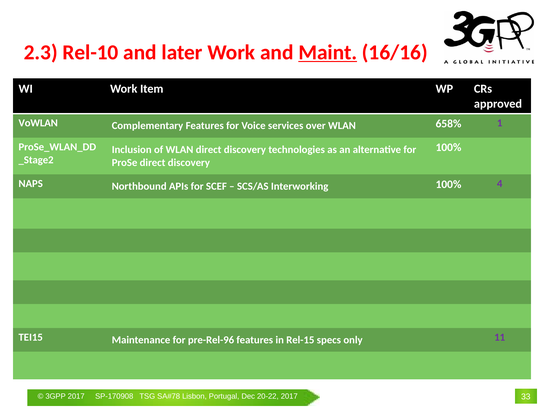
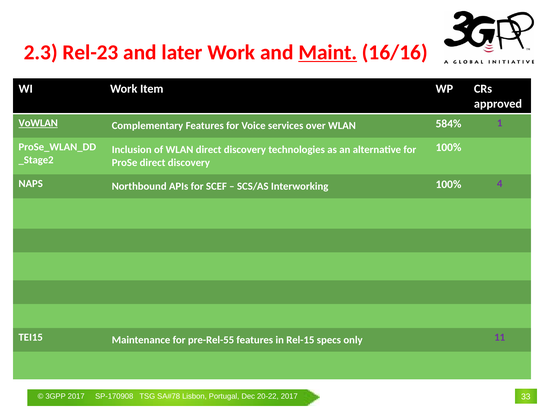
Rel-10: Rel-10 -> Rel-23
VoWLAN underline: none -> present
658%: 658% -> 584%
pre-Rel-96: pre-Rel-96 -> pre-Rel-55
